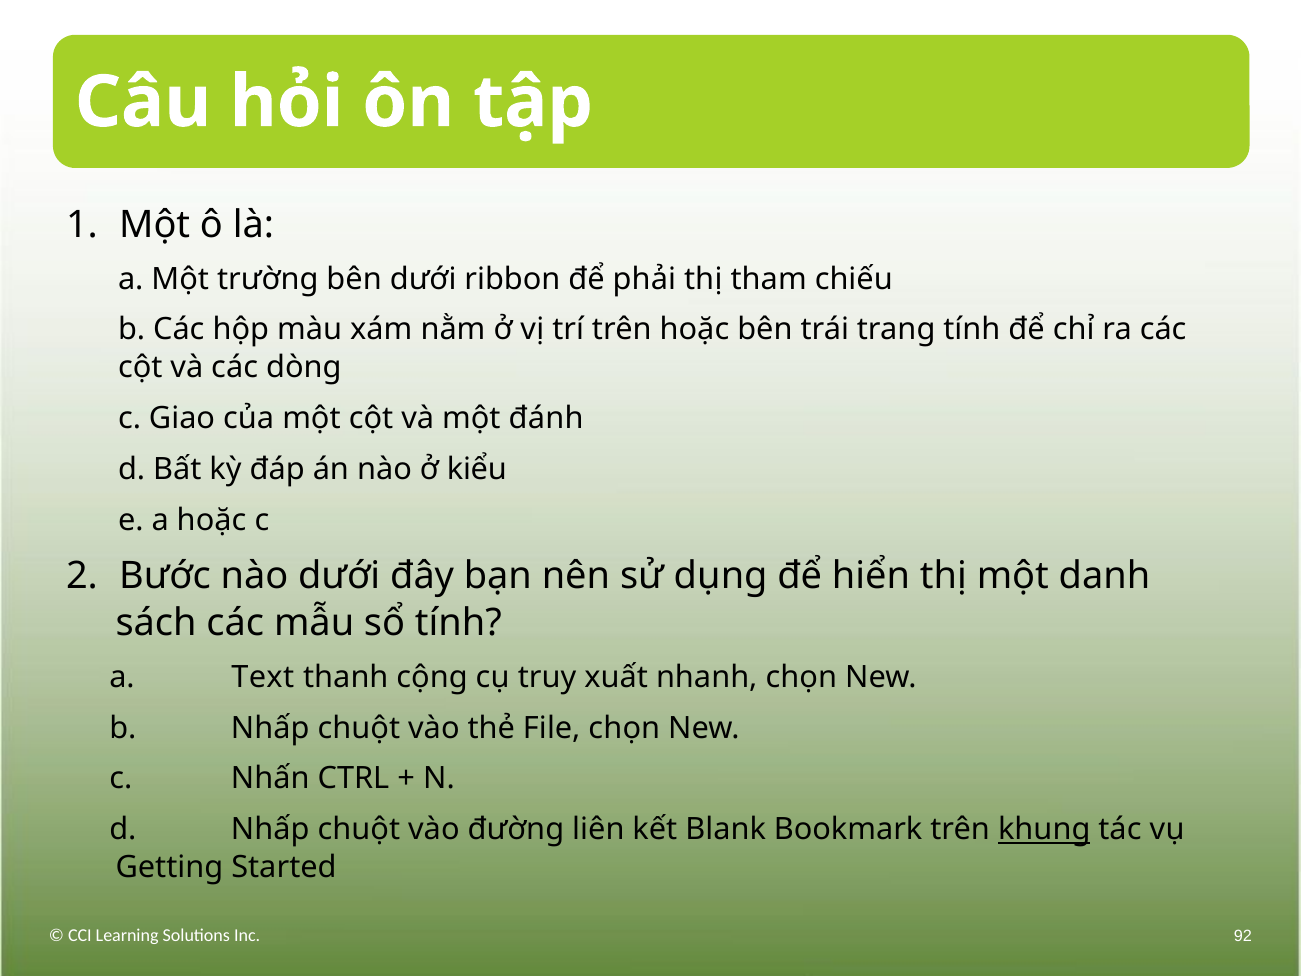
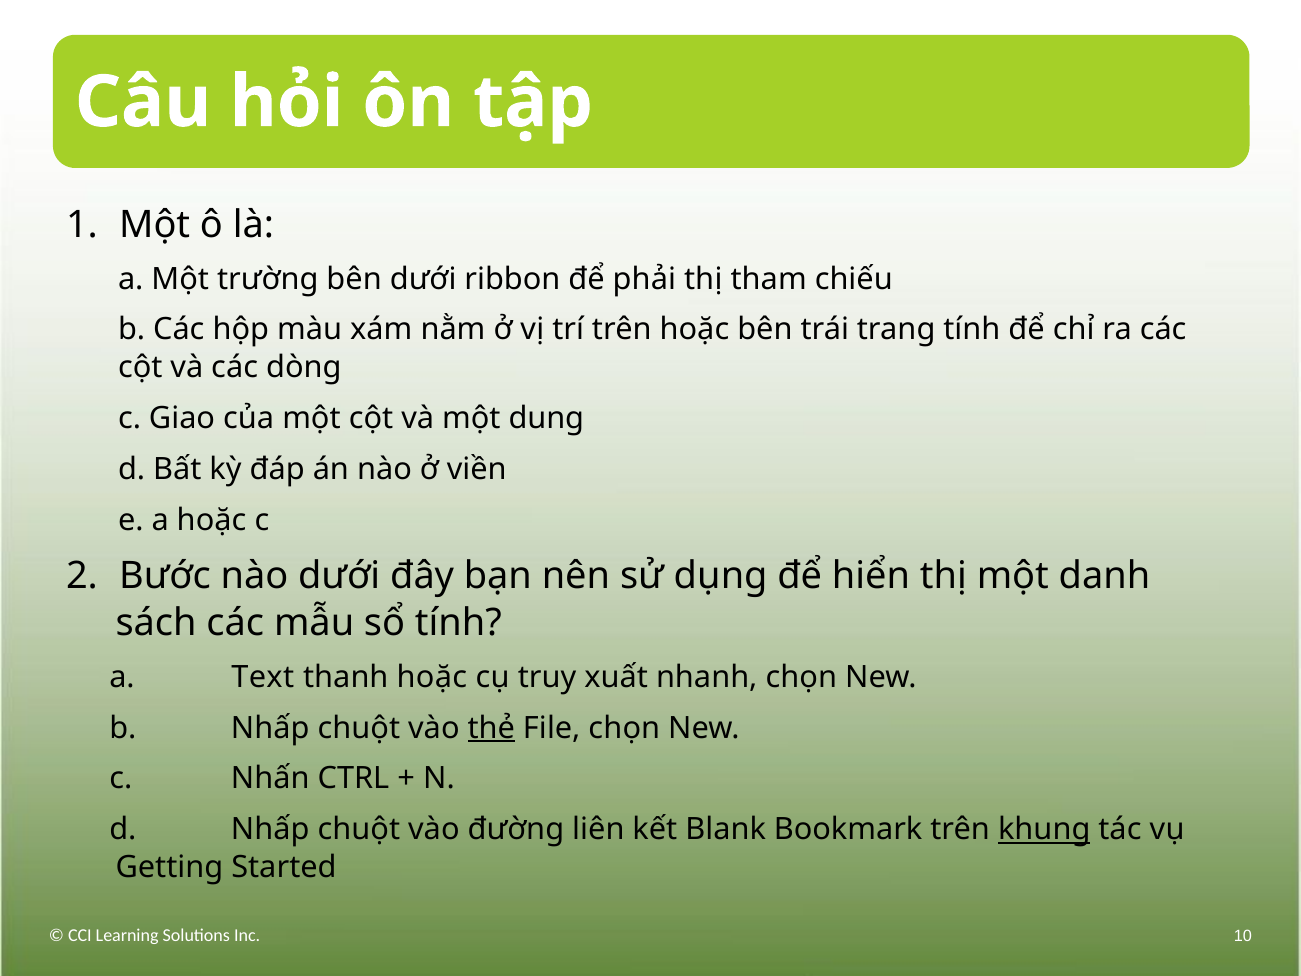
đánh: đánh -> dung
kiểu: kiểu -> viền
thanh cộng: cộng -> hoặc
thẻ underline: none -> present
92: 92 -> 10
